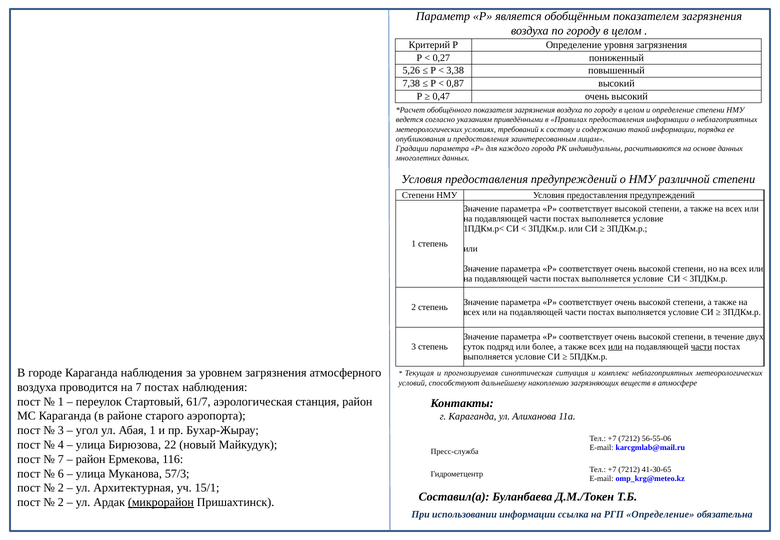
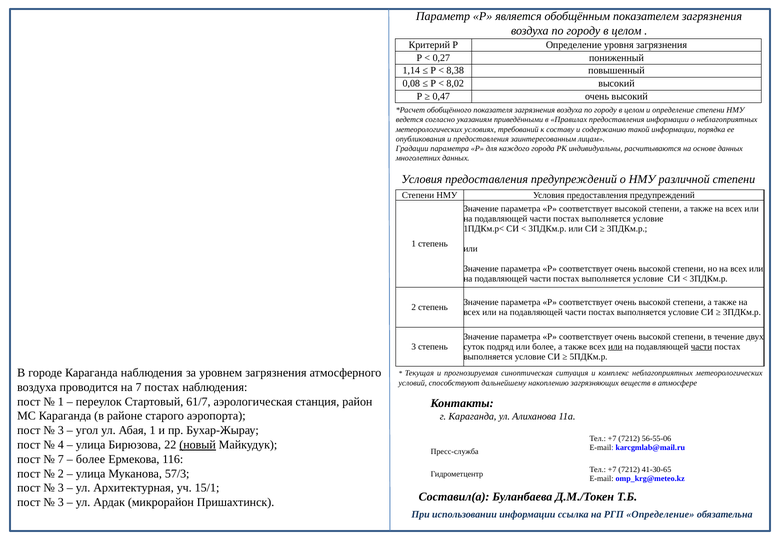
5,26: 5,26 -> 1,14
3,38: 3,38 -> 8,38
7,38: 7,38 -> 0,08
0,87: 0,87 -> 8,02
новый underline: none -> present
район at (91, 459): район -> более
6 at (61, 474): 6 -> 2
2 at (61, 488): 2 -> 3
2 at (61, 502): 2 -> 3
микрорайон underline: present -> none
